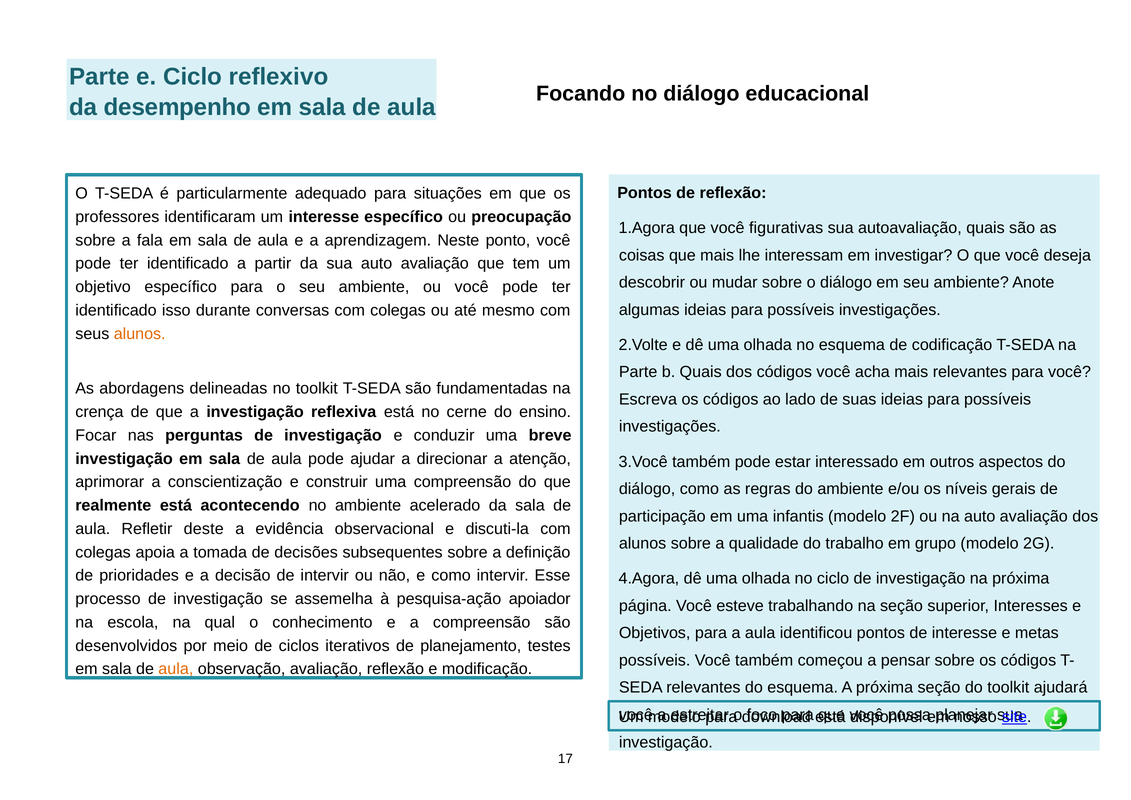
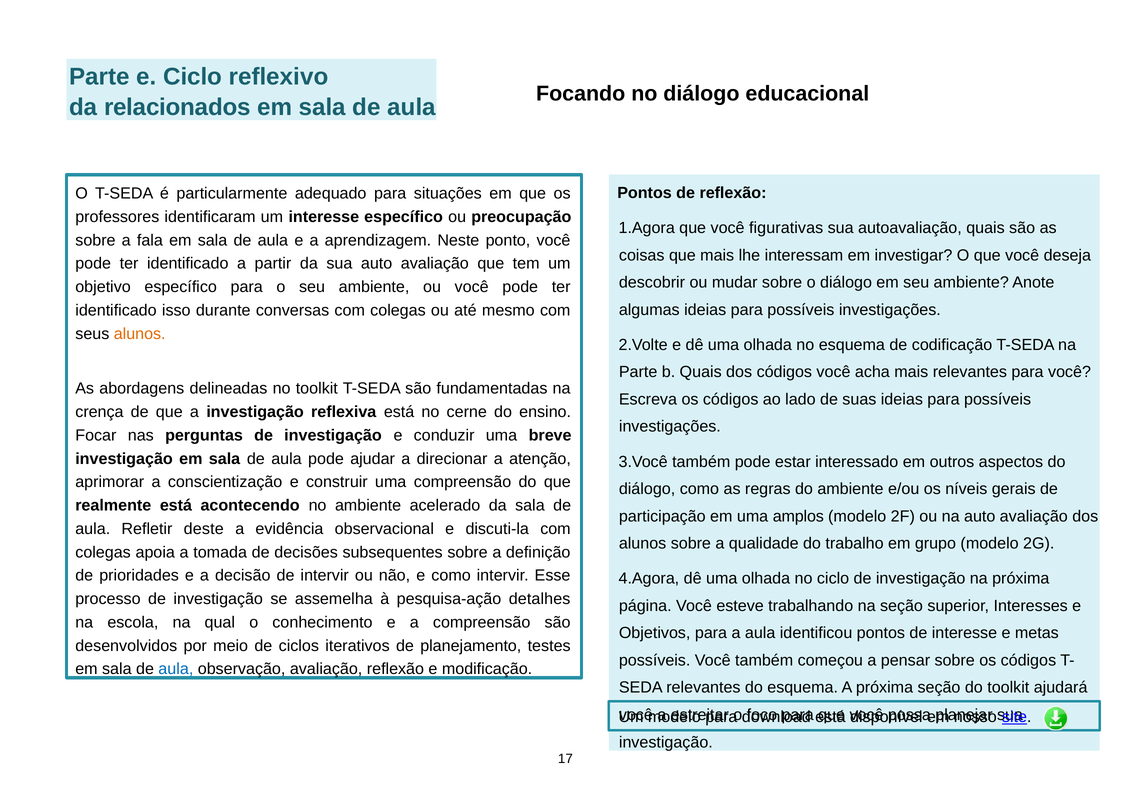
desempenho: desempenho -> relacionados
infantis: infantis -> amplos
apoiador: apoiador -> detalhes
aula at (176, 669) colour: orange -> blue
